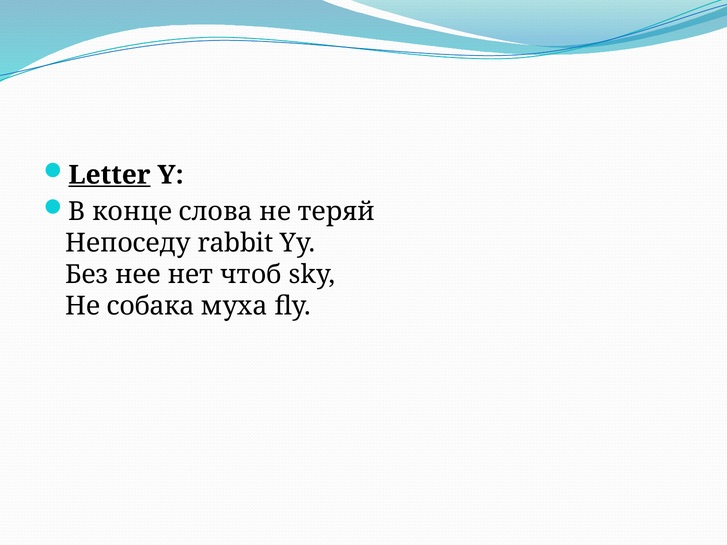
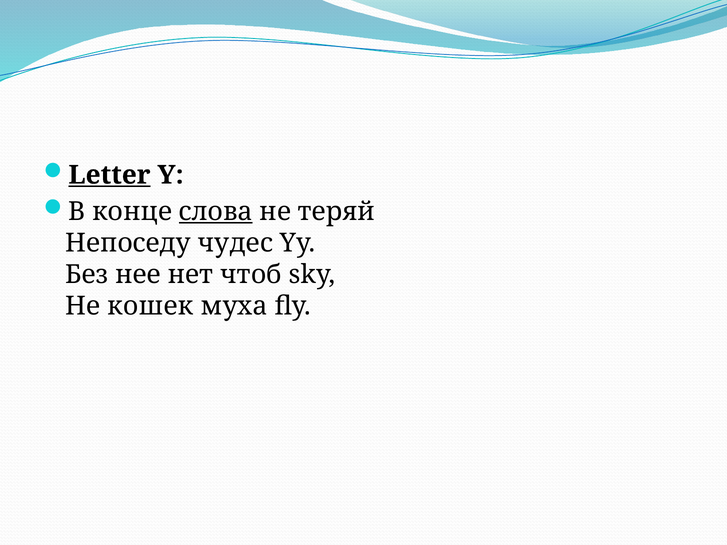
слова underline: none -> present
rabbit: rabbit -> чудес
собака: собака -> кошек
